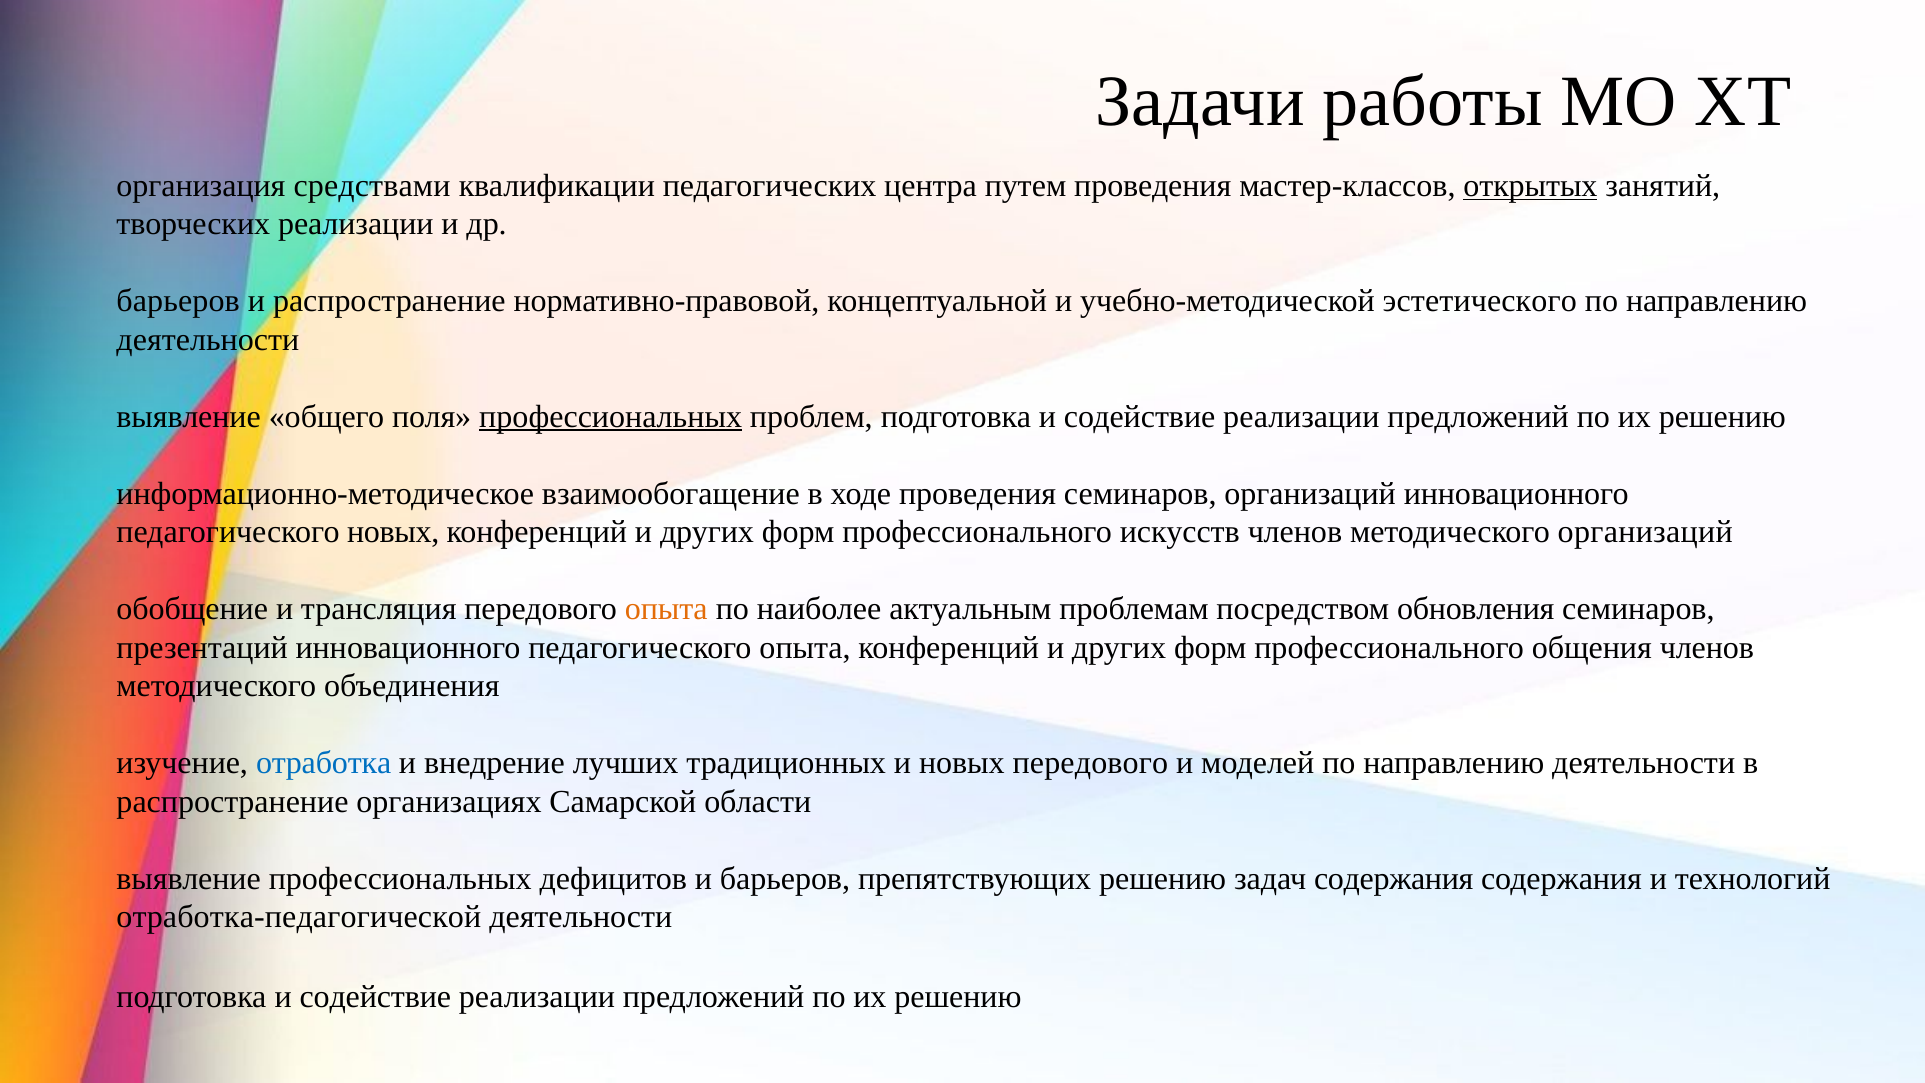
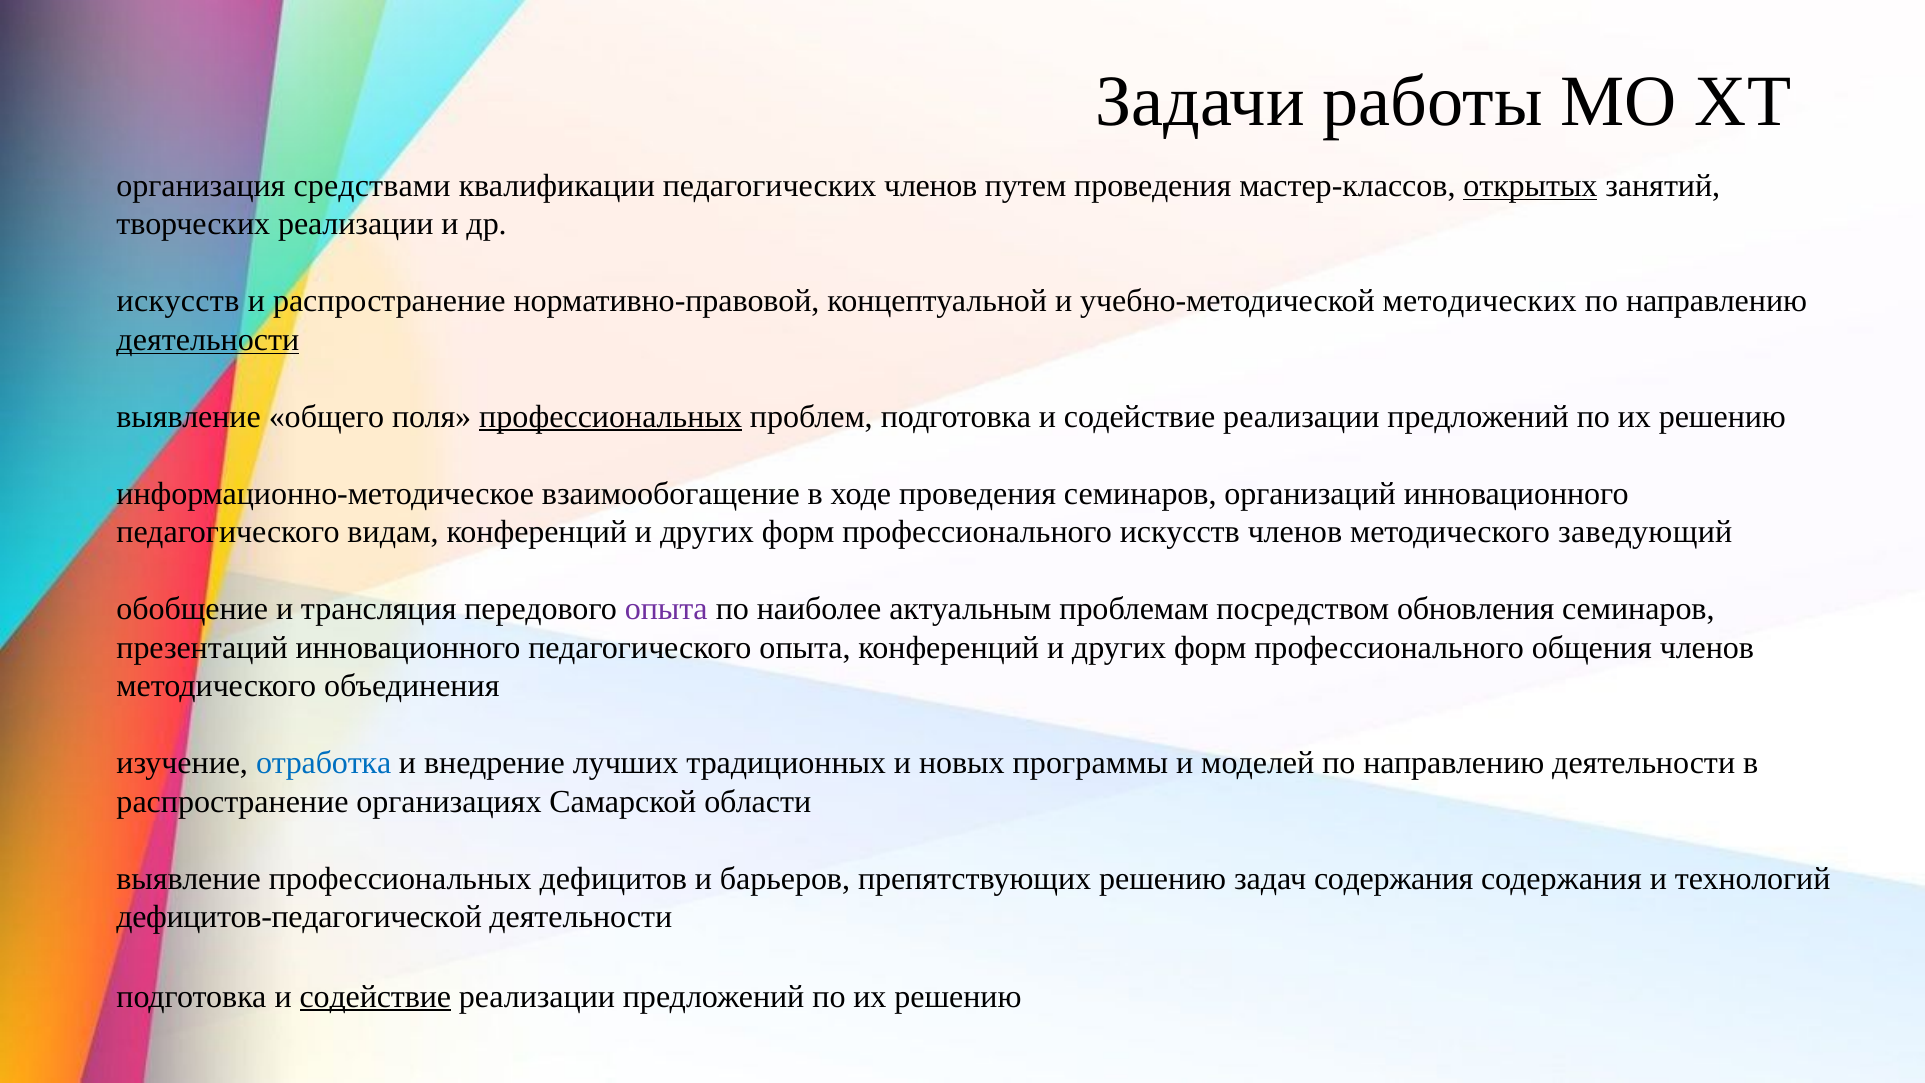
педагогических центра: центра -> членов
барьеров at (178, 301): барьеров -> искусств
эстетического: эстетического -> методических
деятельности at (208, 340) underline: none -> present
педагогического новых: новых -> видам
методического организаций: организаций -> заведующий
опыта at (666, 609) colour: orange -> purple
новых передового: передового -> программы
отработка-педагогической: отработка-педагогической -> дефицитов-педагогической
содействие at (375, 996) underline: none -> present
